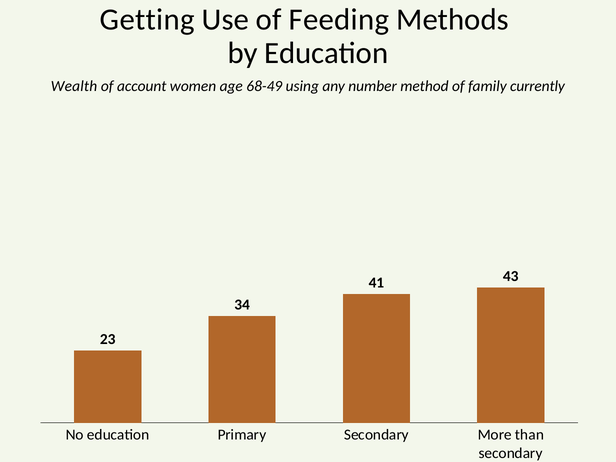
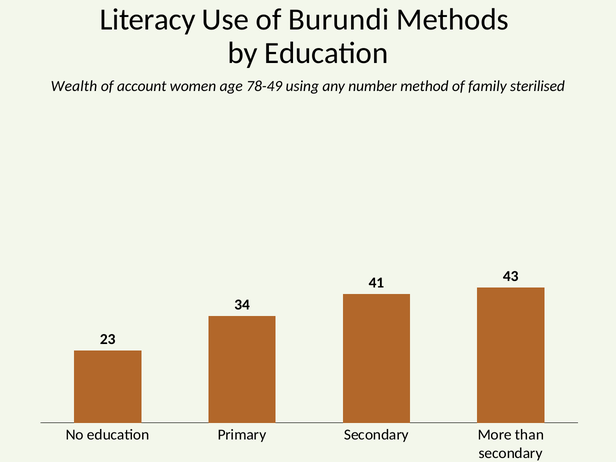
Getting: Getting -> Literacy
Feeding: Feeding -> Burundi
68-49: 68-49 -> 78-49
currently: currently -> sterilised
